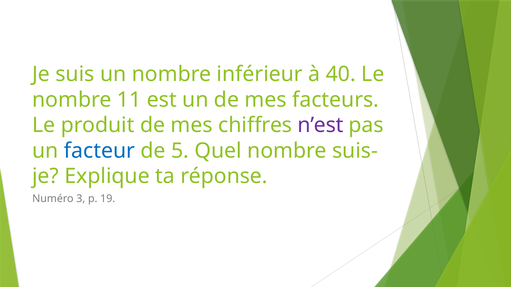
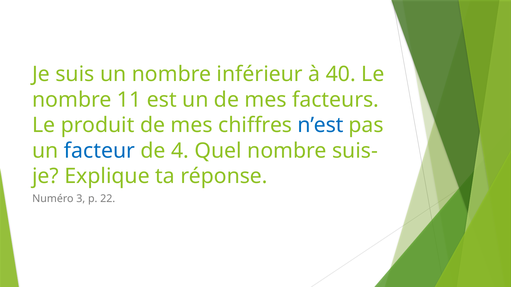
n’est colour: purple -> blue
5: 5 -> 4
19: 19 -> 22
